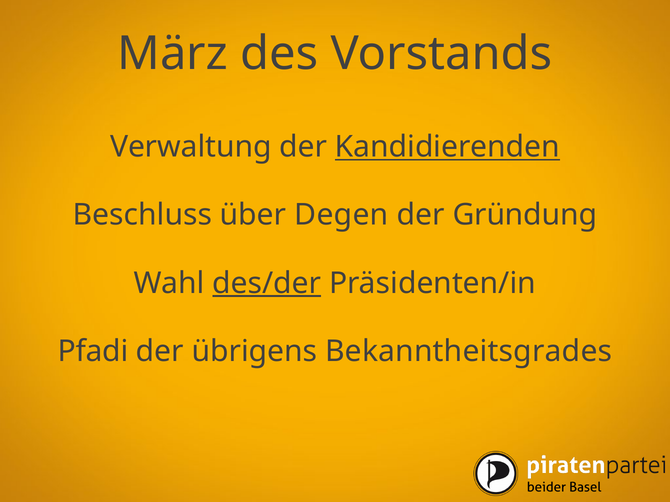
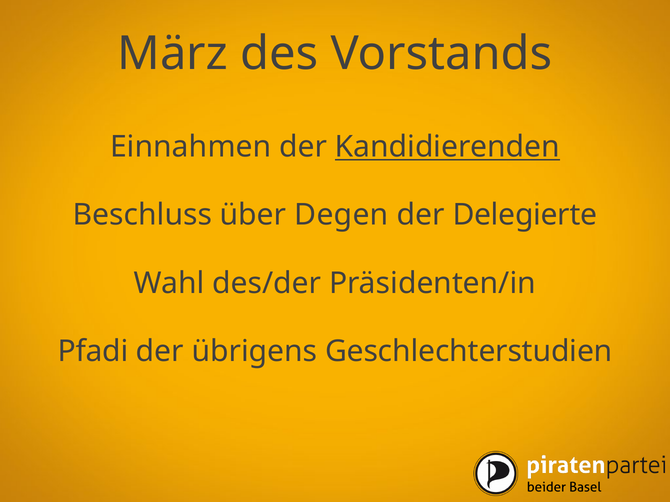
Verwaltung: Verwaltung -> Einnahmen
Gründung: Gründung -> Delegierte
des/der underline: present -> none
Bekanntheitsgrades: Bekanntheitsgrades -> Geschlechterstudien
